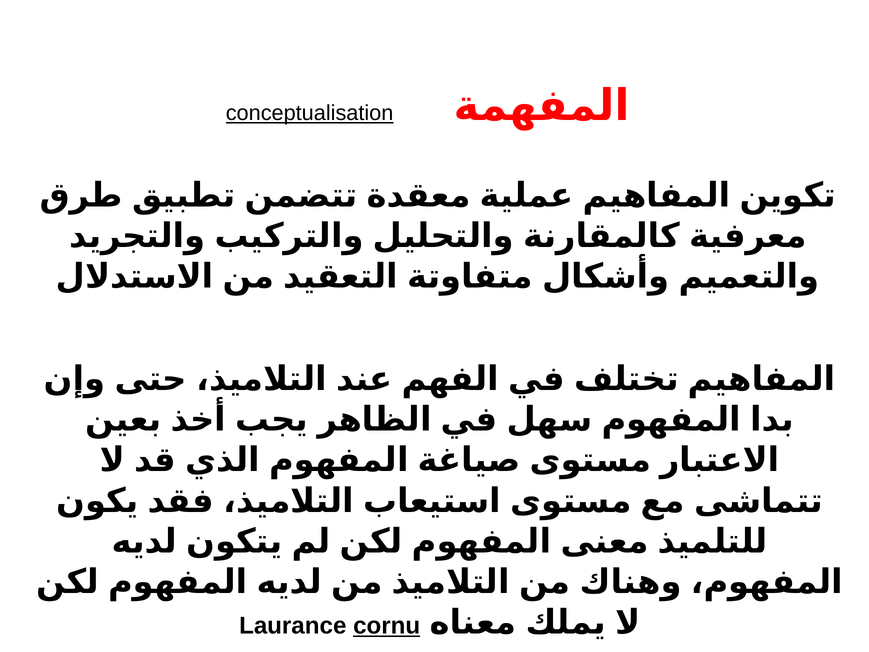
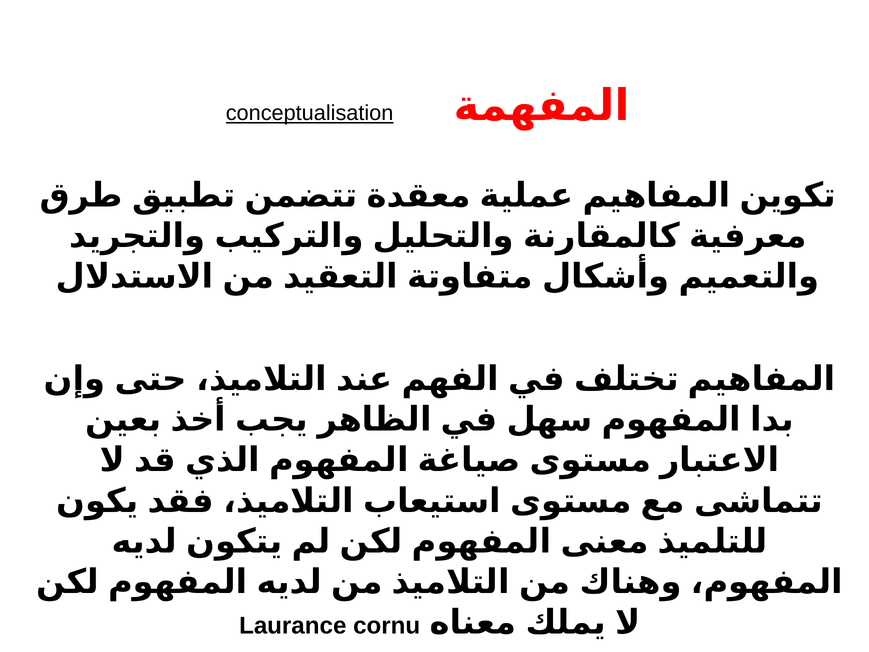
cornu underline: present -> none
